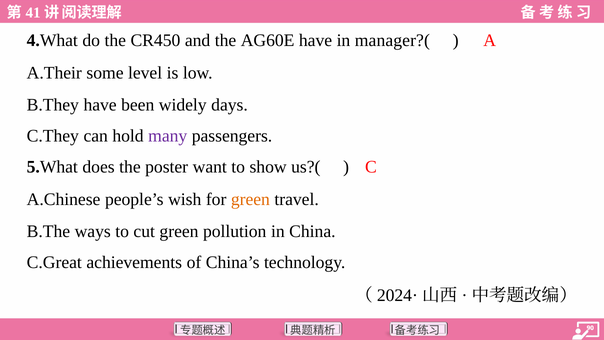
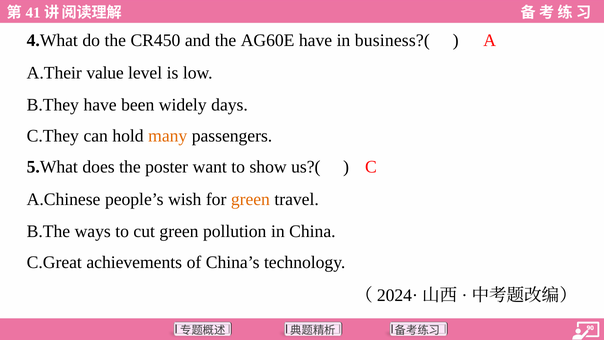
manager?(: manager?( -> business?(
some: some -> value
many colour: purple -> orange
